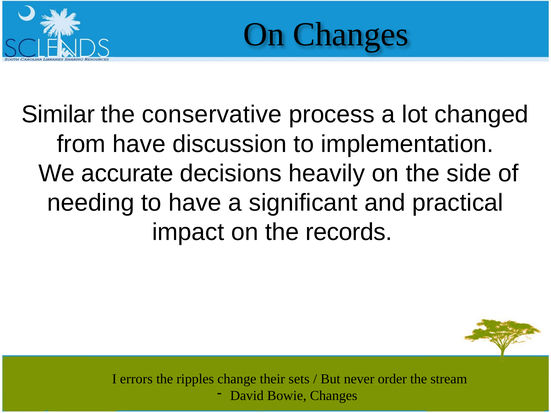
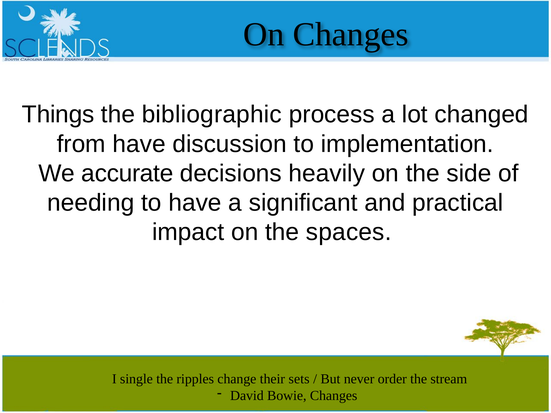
Similar: Similar -> Things
conservative: conservative -> bibliographic
records: records -> spaces
errors: errors -> single
